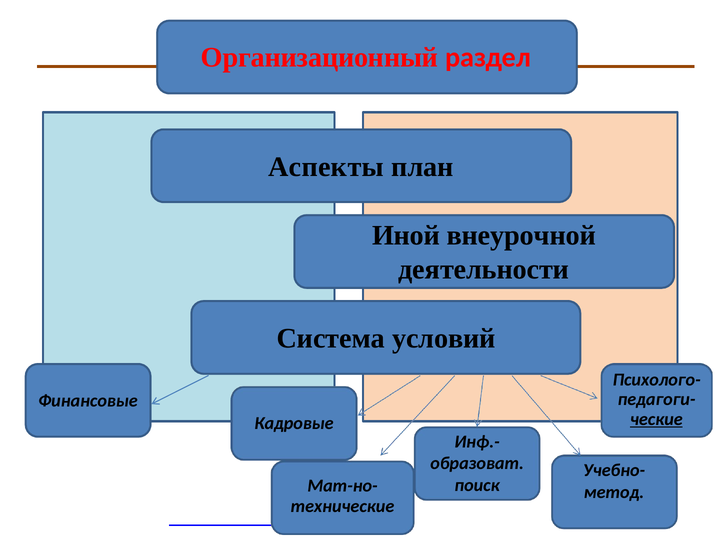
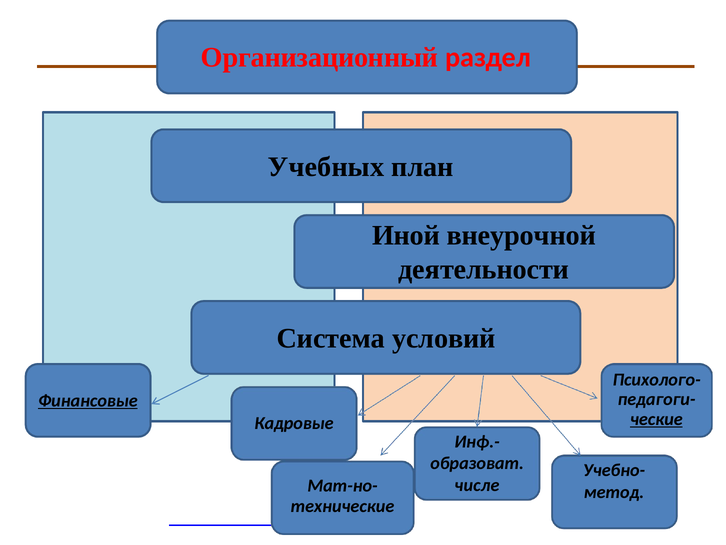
Аспекты: Аспекты -> Учебных
Финансовые underline: none -> present
поиск: поиск -> числе
